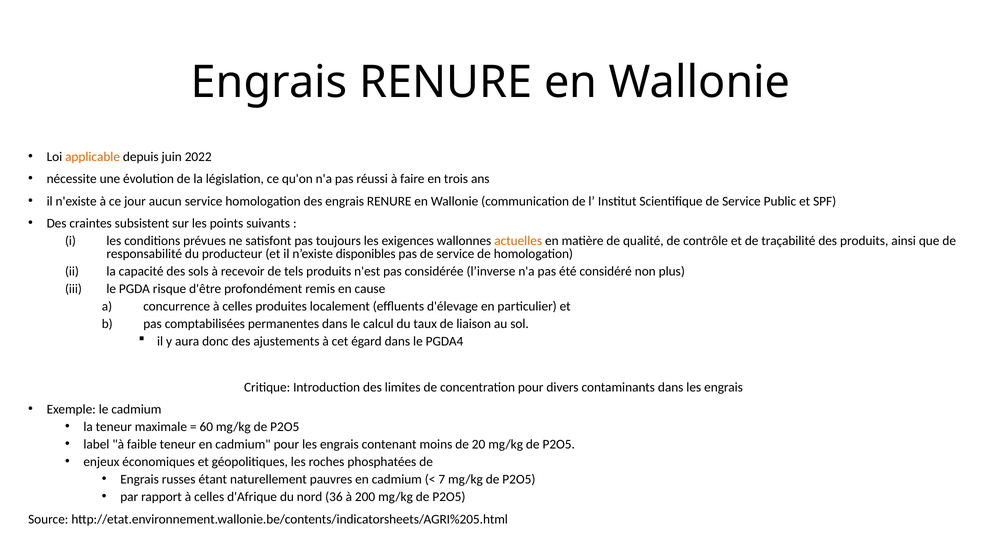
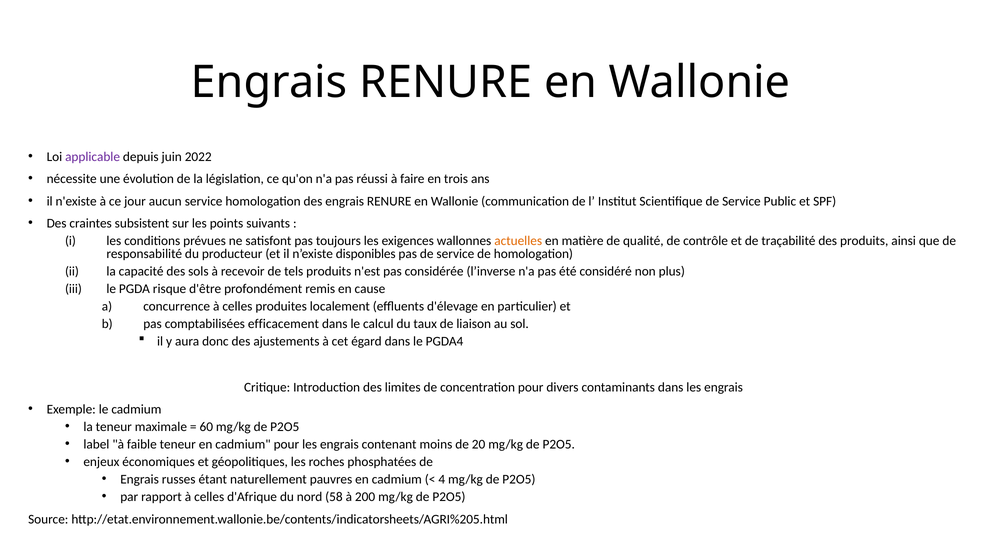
applicable colour: orange -> purple
permanentes: permanentes -> efficacement
7: 7 -> 4
36: 36 -> 58
